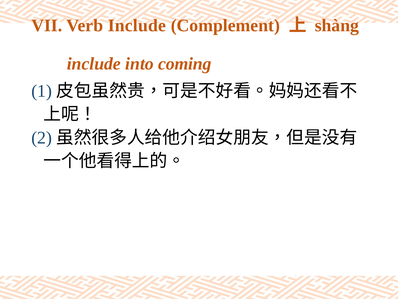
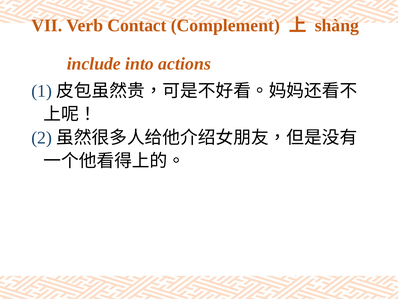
Verb Include: Include -> Contact
coming: coming -> actions
